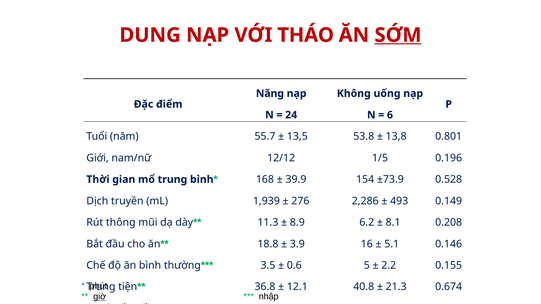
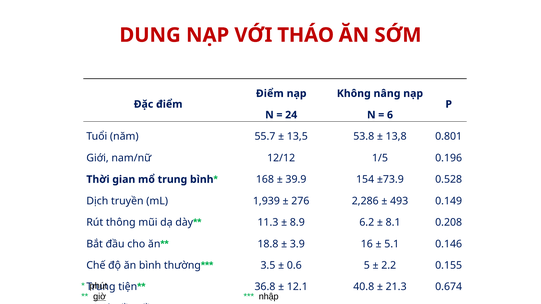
SỚM underline: present -> none
Năng at (270, 94): Năng -> Điểm
uống: uống -> nâng
